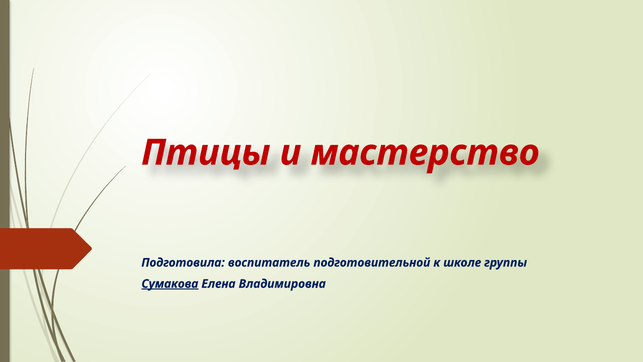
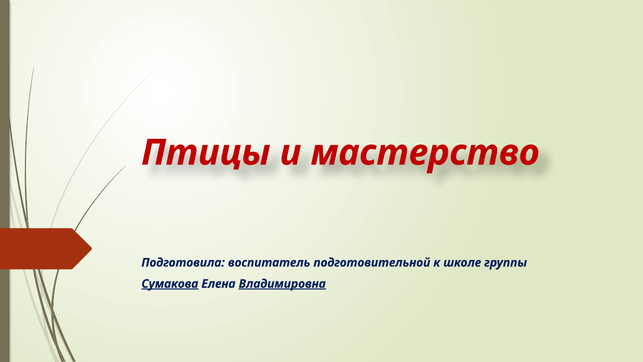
Владимировна underline: none -> present
